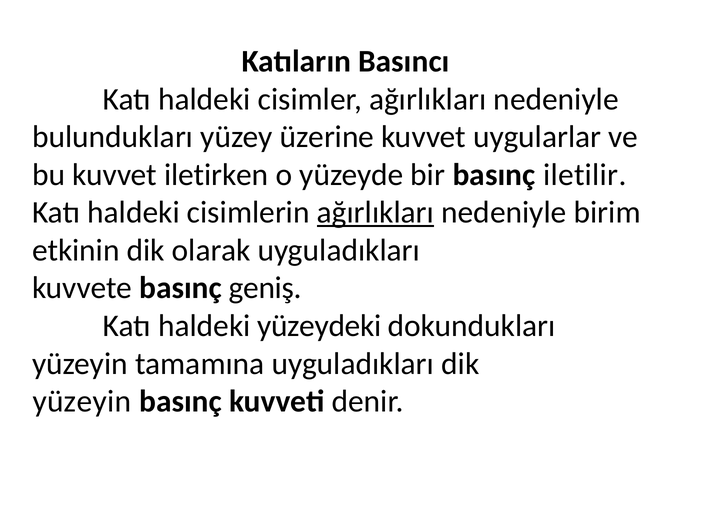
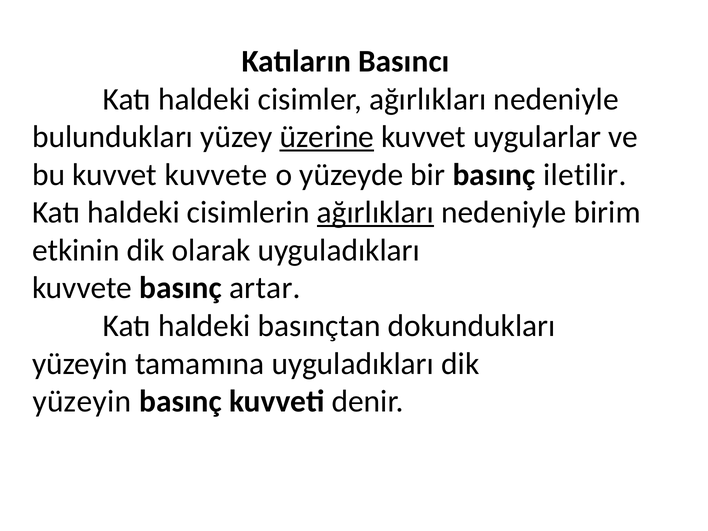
üzerine underline: none -> present
kuvvet iletirken: iletirken -> kuvvete
geniş: geniş -> artar
yüzeydeki: yüzeydeki -> basınçtan
